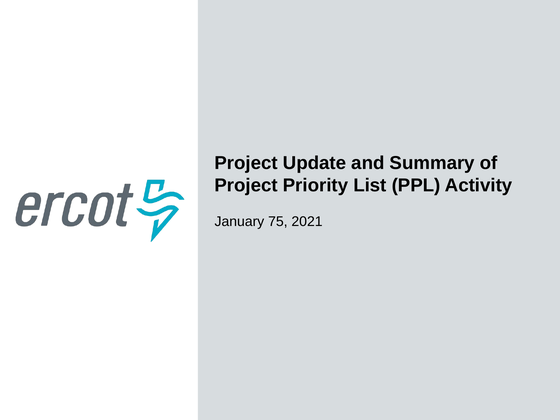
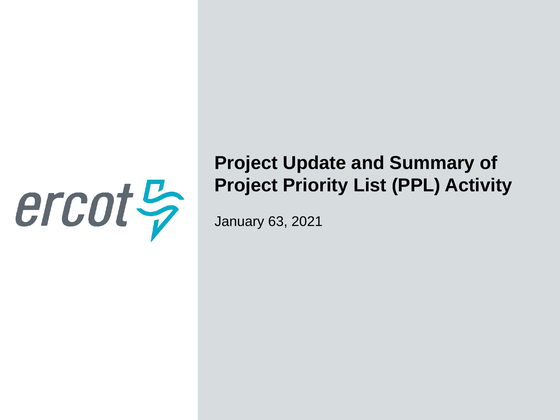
75: 75 -> 63
